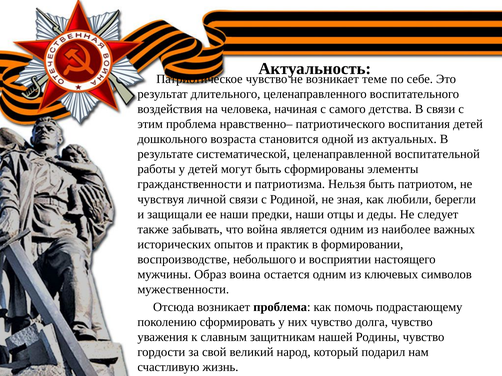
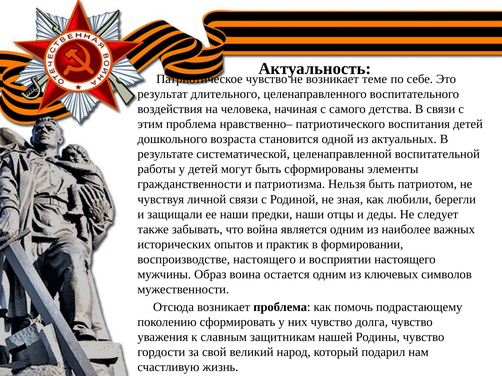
воспроизводстве небольшого: небольшого -> настоящего
